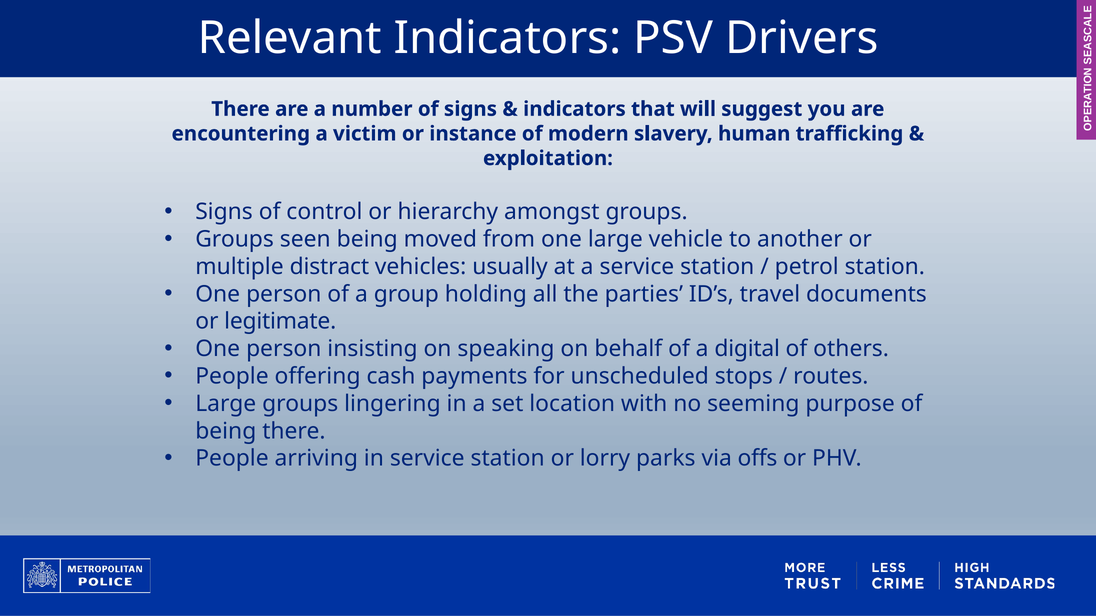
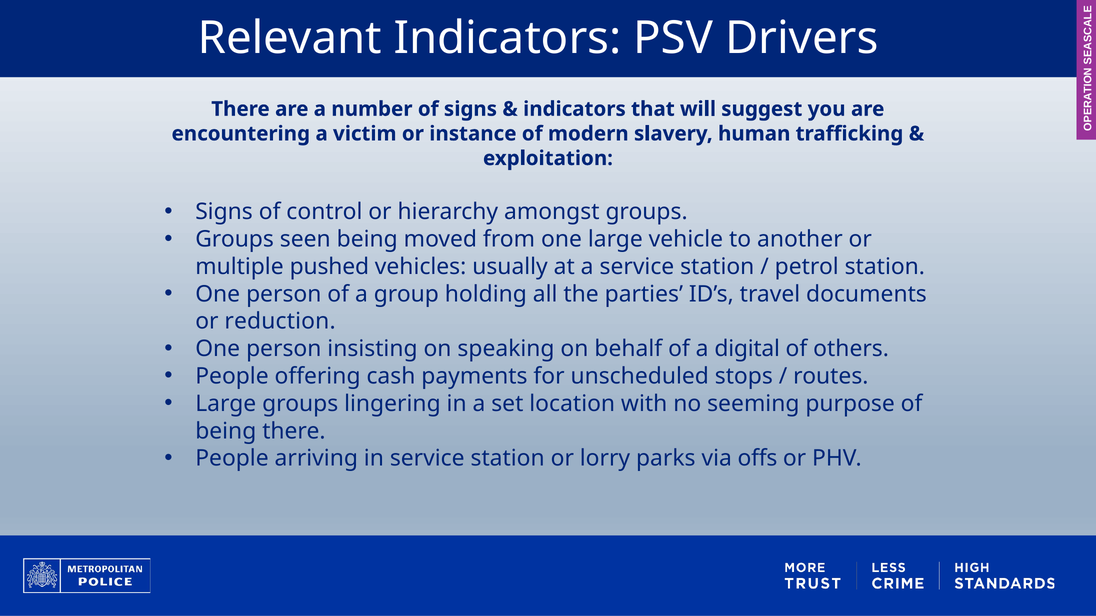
distract: distract -> pushed
legitimate: legitimate -> reduction
